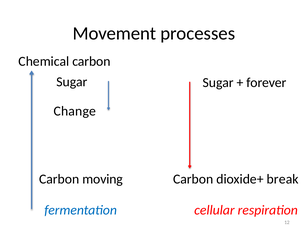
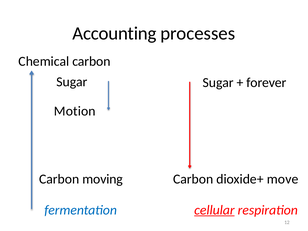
Movement: Movement -> Accounting
Change: Change -> Motion
break: break -> move
cellular underline: none -> present
